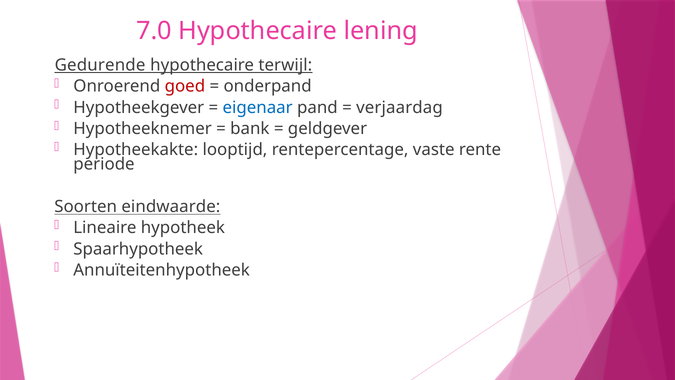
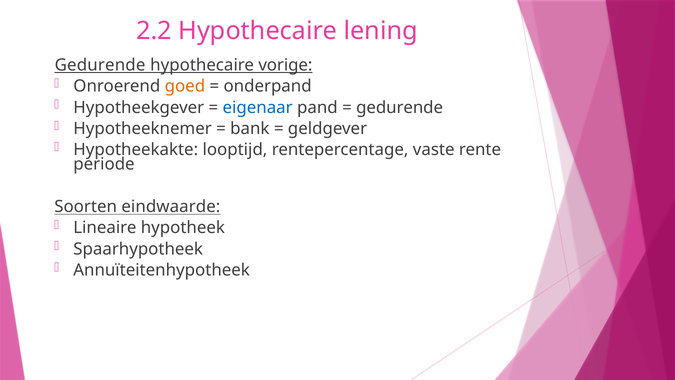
7.0: 7.0 -> 2.2
terwijl: terwijl -> vorige
goed colour: red -> orange
verjaardag at (399, 107): verjaardag -> gedurende
